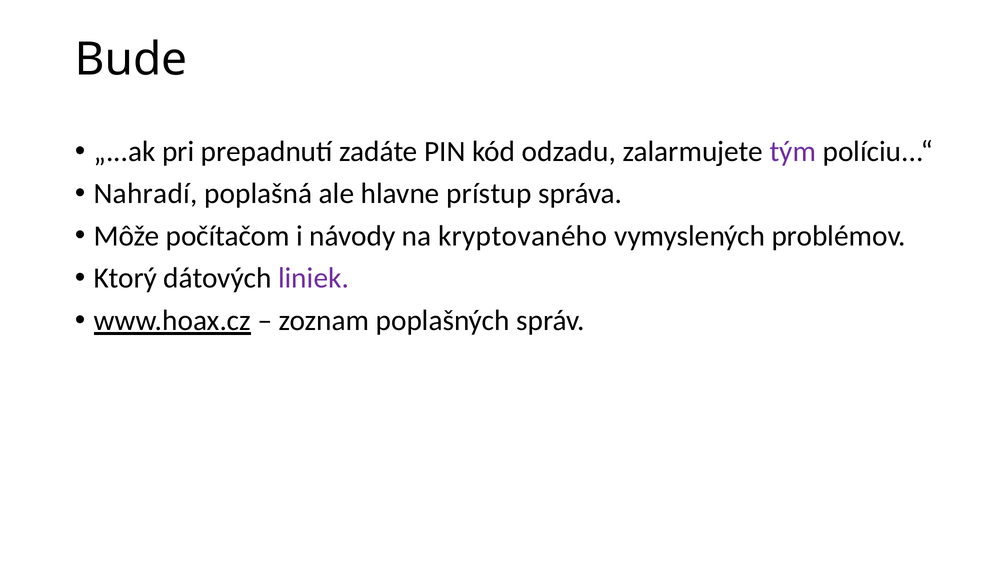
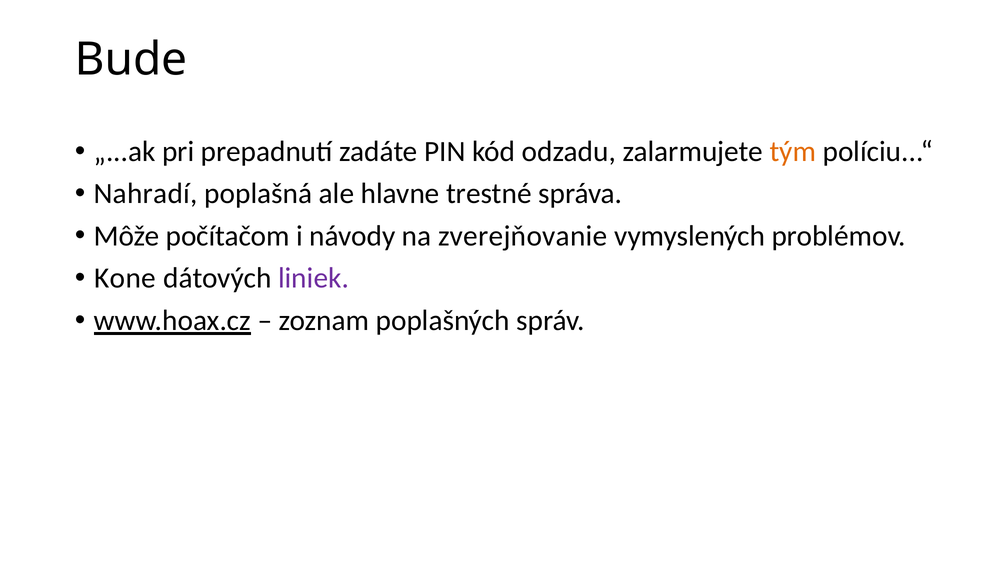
tým colour: purple -> orange
prístup: prístup -> trestné
kryptovaného: kryptovaného -> zverejňovanie
Ktorý: Ktorý -> Kone
